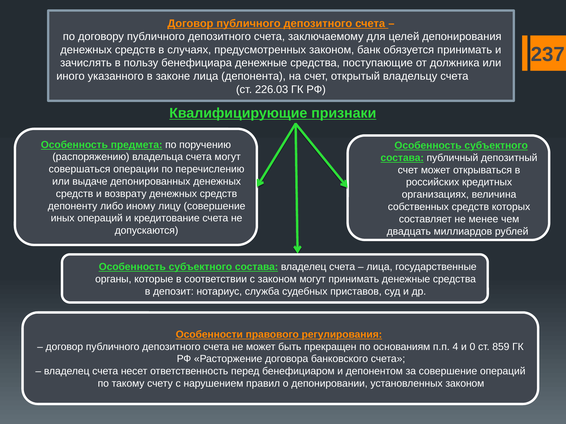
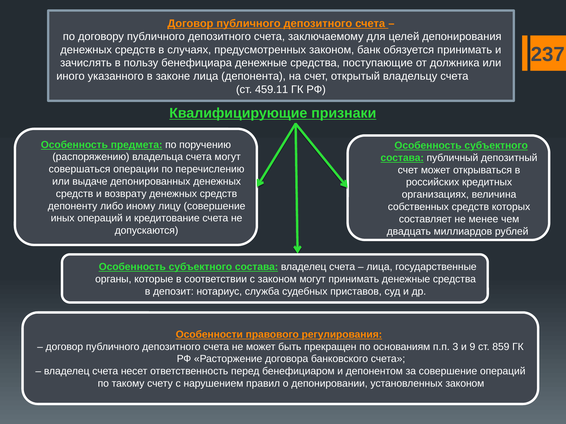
226.03: 226.03 -> 459.11
4: 4 -> 3
0: 0 -> 9
